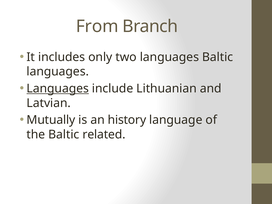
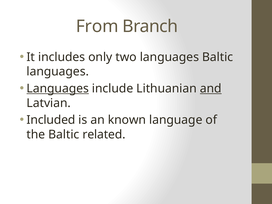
and underline: none -> present
Mutually: Mutually -> Included
history: history -> known
